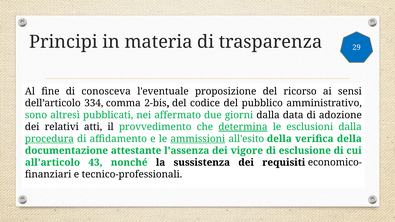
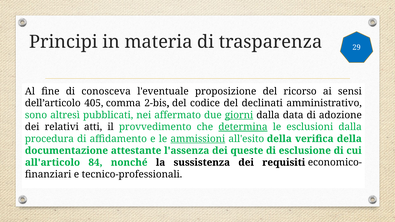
334: 334 -> 405
pubblico: pubblico -> declinati
giorni underline: none -> present
procedura underline: present -> none
vigore: vigore -> queste
43: 43 -> 84
